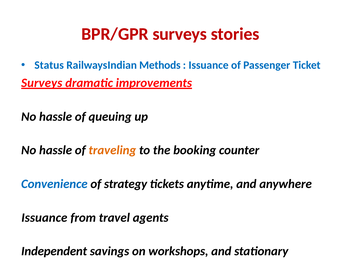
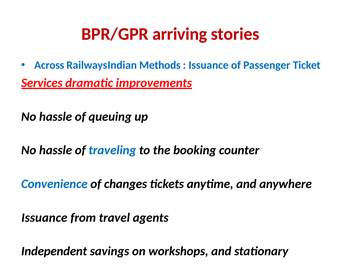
BPR/GPR surveys: surveys -> arriving
Status: Status -> Across
Surveys at (42, 83): Surveys -> Services
traveling colour: orange -> blue
strategy: strategy -> changes
